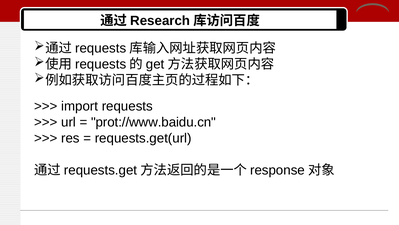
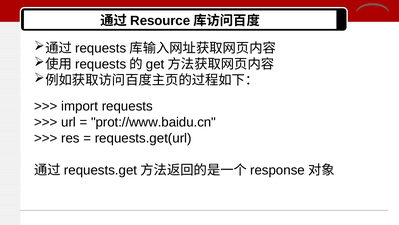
Research: Research -> Resource
